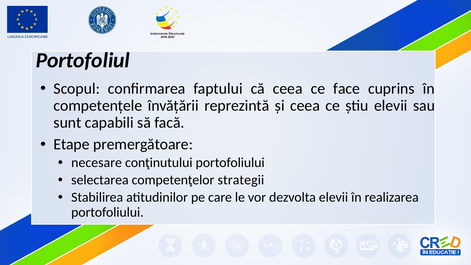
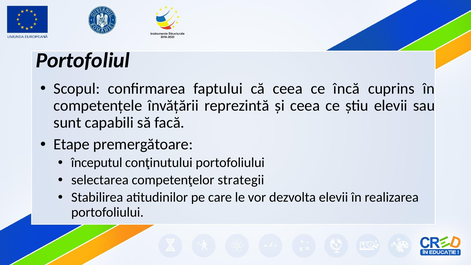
face: face -> încă
necesare: necesare -> începutul
